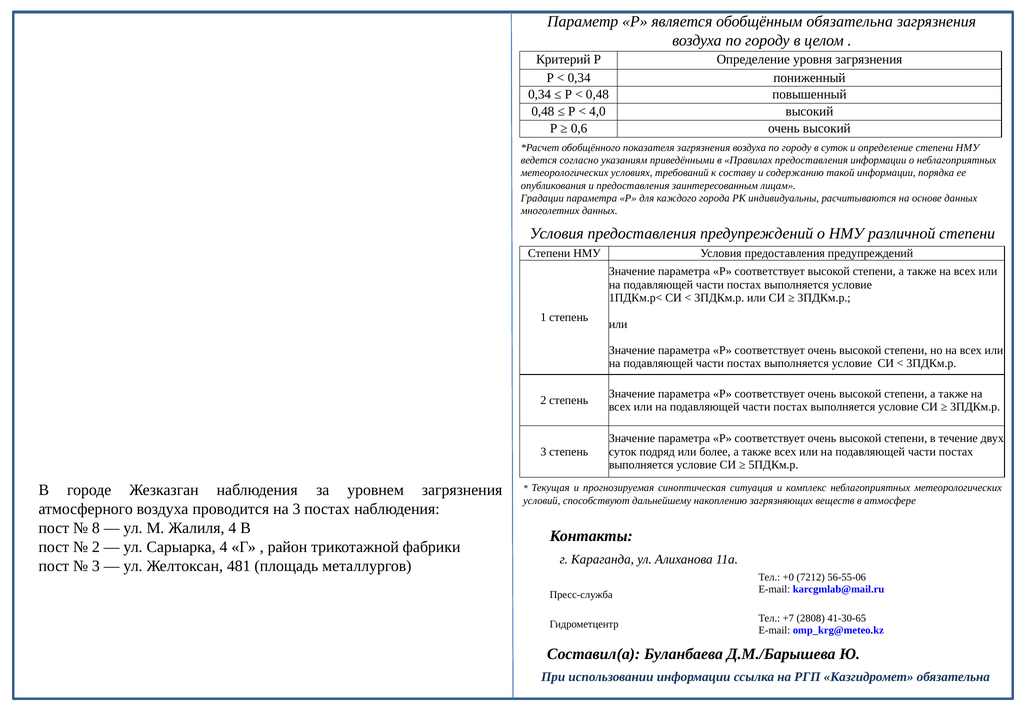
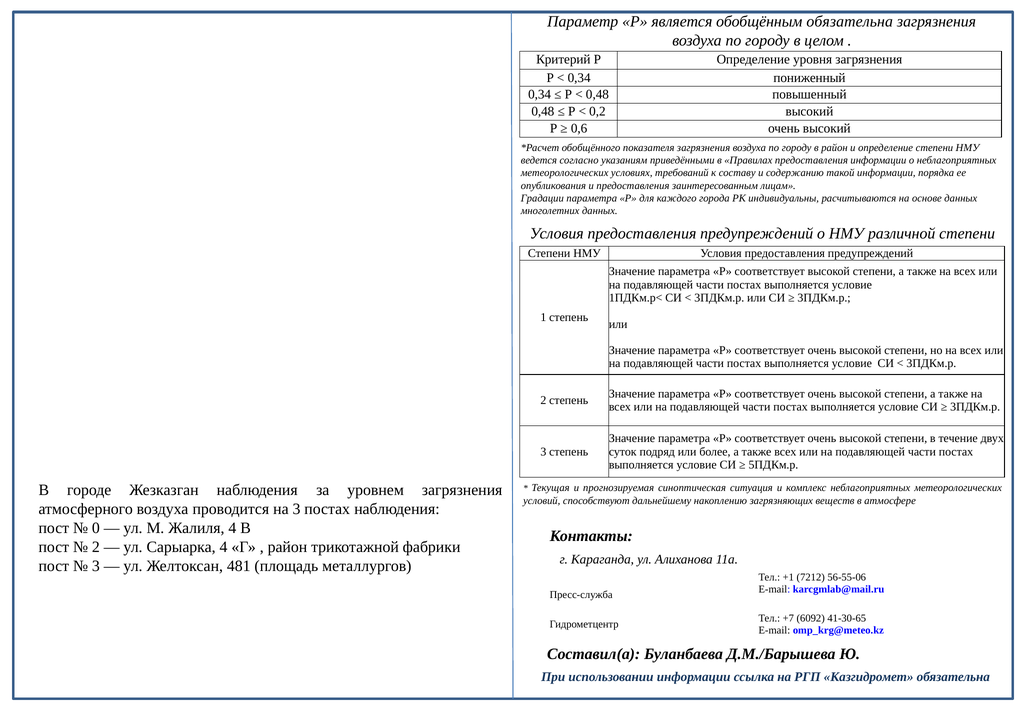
4,0: 4,0 -> 0,2
в суток: суток -> район
8: 8 -> 0
+0: +0 -> +1
2808: 2808 -> 6092
